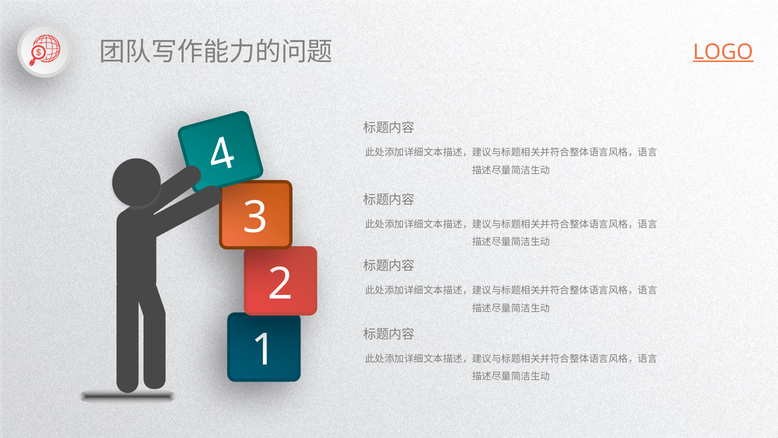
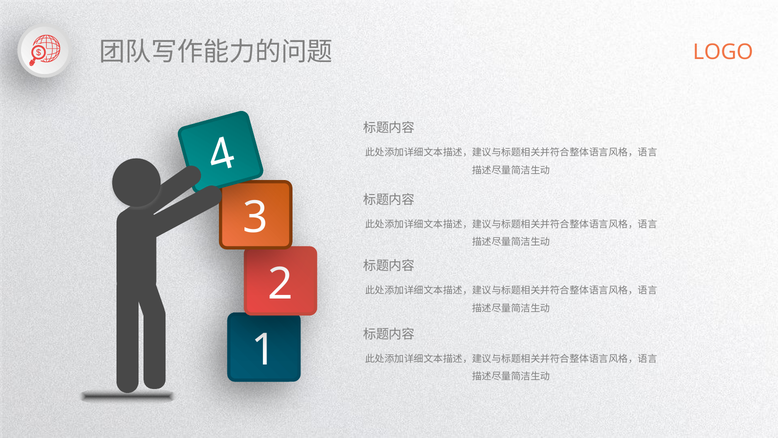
LOGO underline: present -> none
